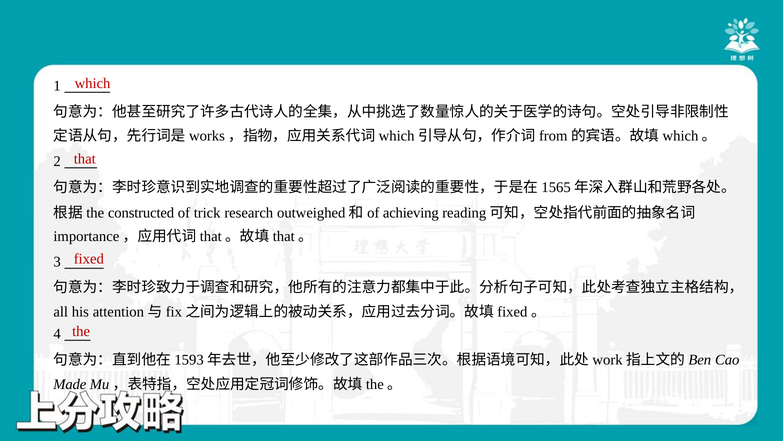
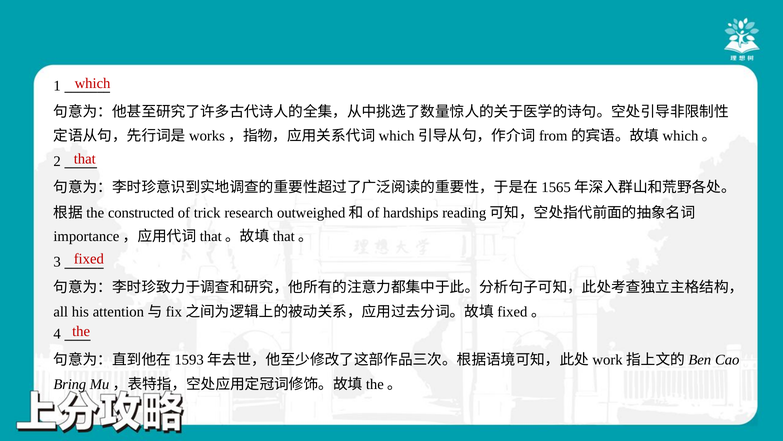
achieving: achieving -> hardships
Made: Made -> Bring
